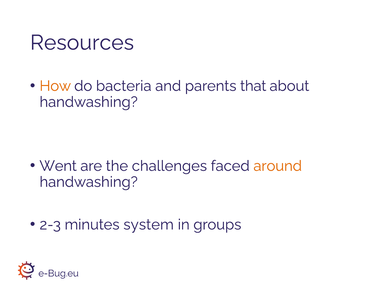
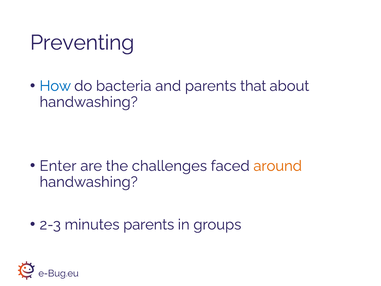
Resources: Resources -> Preventing
How colour: orange -> blue
Went: Went -> Enter
minutes system: system -> parents
